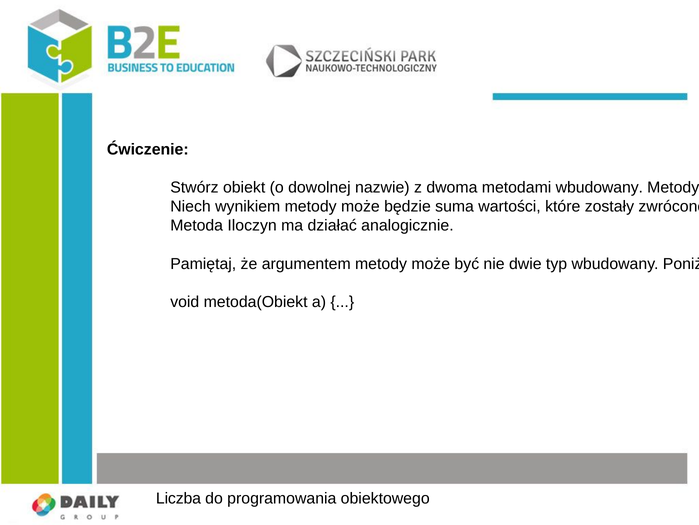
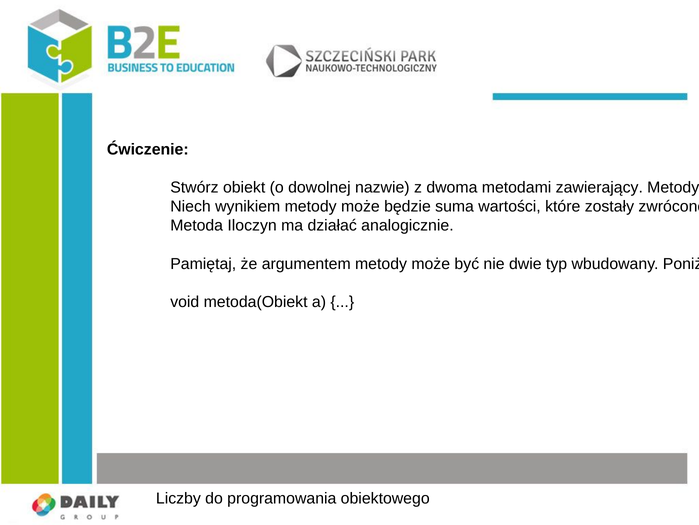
metodami wbudowany: wbudowany -> zawierający
Liczba: Liczba -> Liczby
